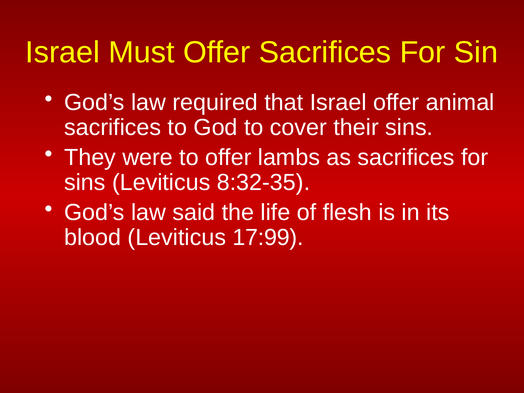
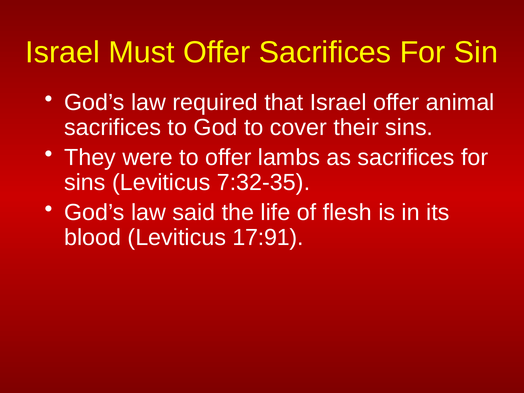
8:32-35: 8:32-35 -> 7:32-35
17:99: 17:99 -> 17:91
